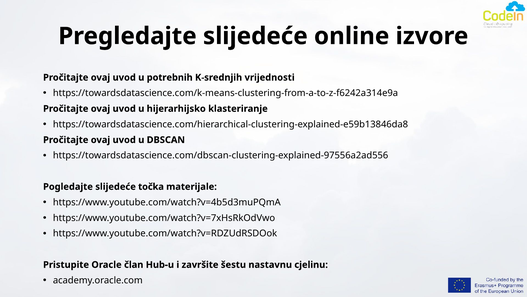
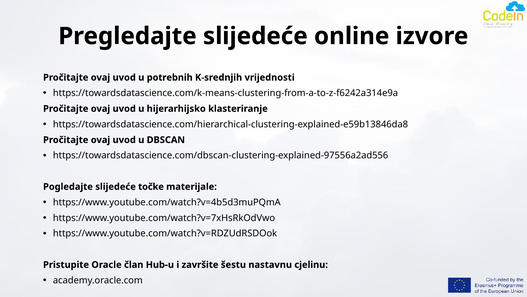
točka: točka -> točke
